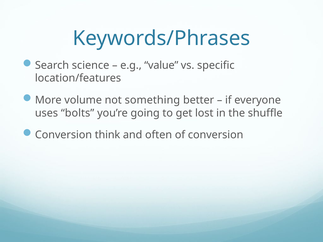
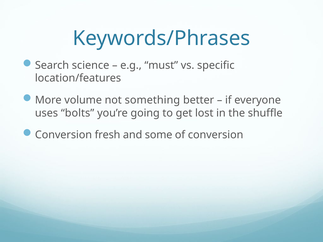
value: value -> must
think: think -> fresh
often: often -> some
